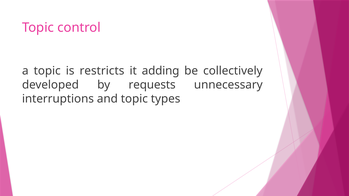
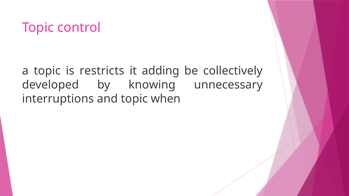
requests: requests -> knowing
types: types -> when
